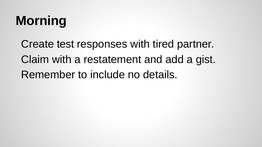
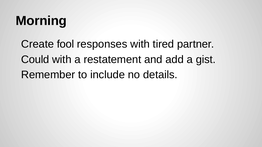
test: test -> fool
Claim: Claim -> Could
